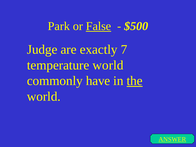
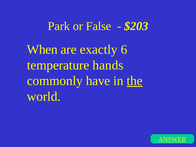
False underline: present -> none
$500: $500 -> $203
Judge: Judge -> When
7: 7 -> 6
temperature world: world -> hands
